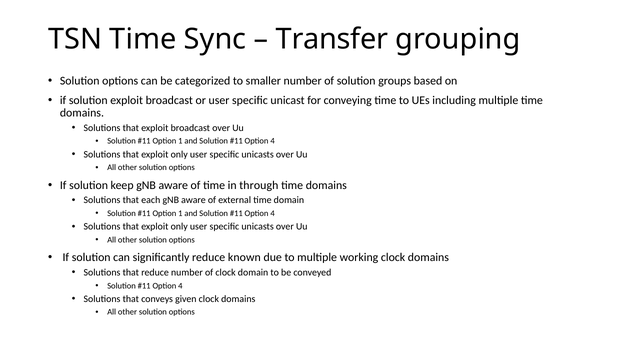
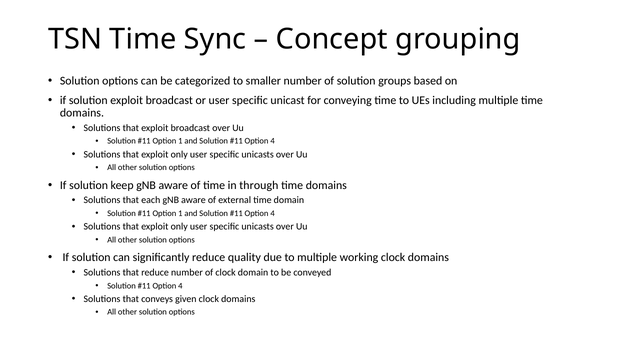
Transfer: Transfer -> Concept
known: known -> quality
